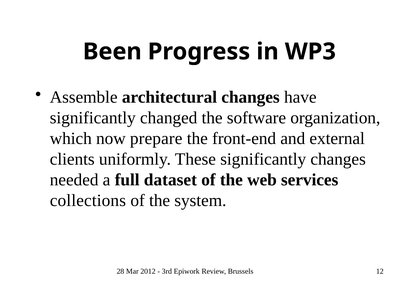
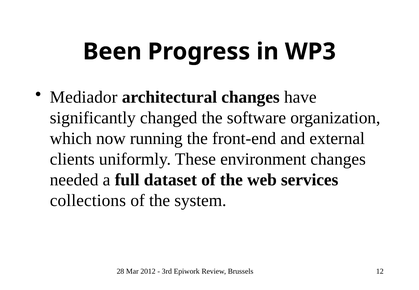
Assemble: Assemble -> Mediador
prepare: prepare -> running
These significantly: significantly -> environment
